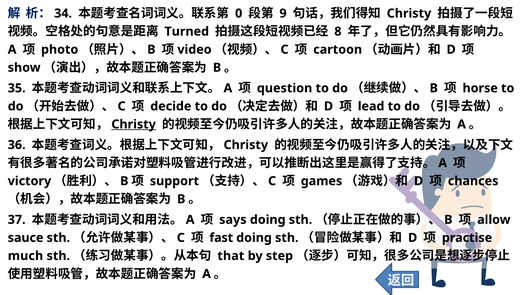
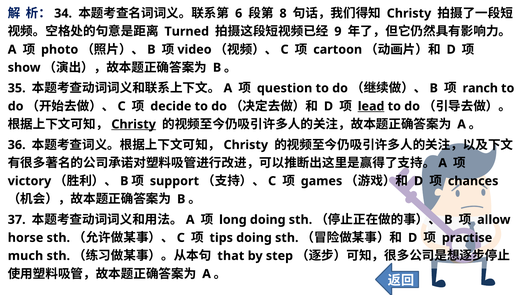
0: 0 -> 6
9: 9 -> 8
8: 8 -> 9
horse: horse -> ranch
lead underline: none -> present
says: says -> long
sauce: sauce -> horse
fast: fast -> tips
